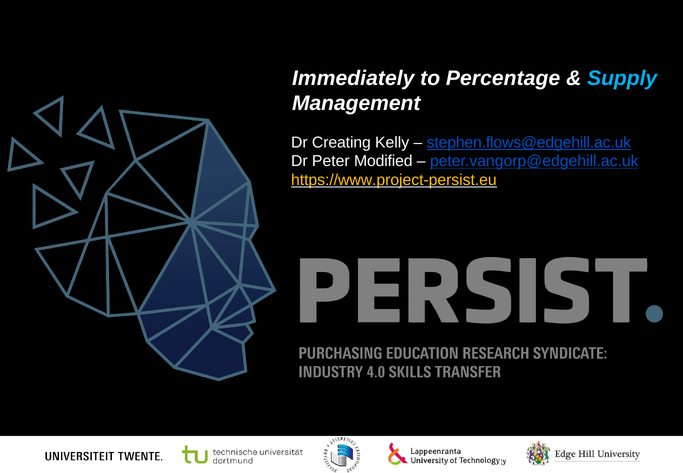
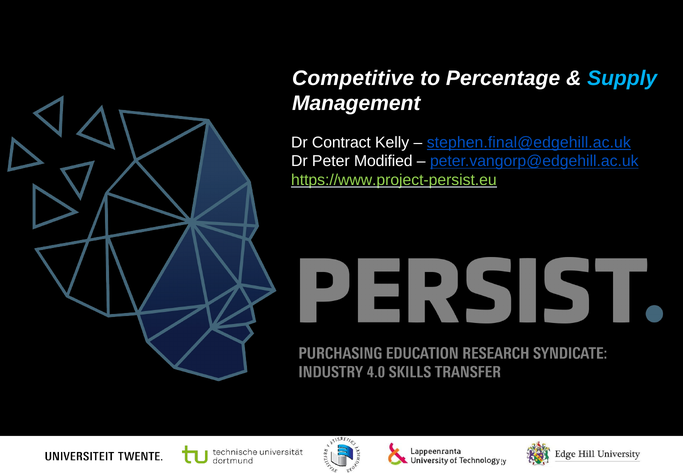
Immediately: Immediately -> Competitive
Creating: Creating -> Contract
stephen.flows@edgehill.ac.uk: stephen.flows@edgehill.ac.uk -> stephen.final@edgehill.ac.uk
https://www.project-persist.eu colour: yellow -> light green
